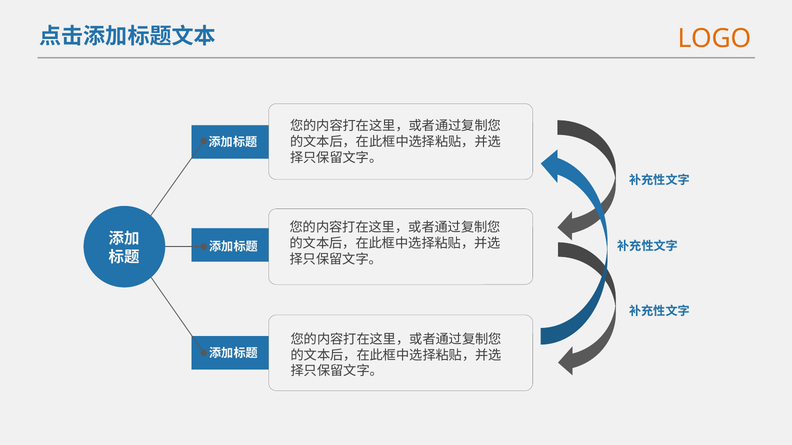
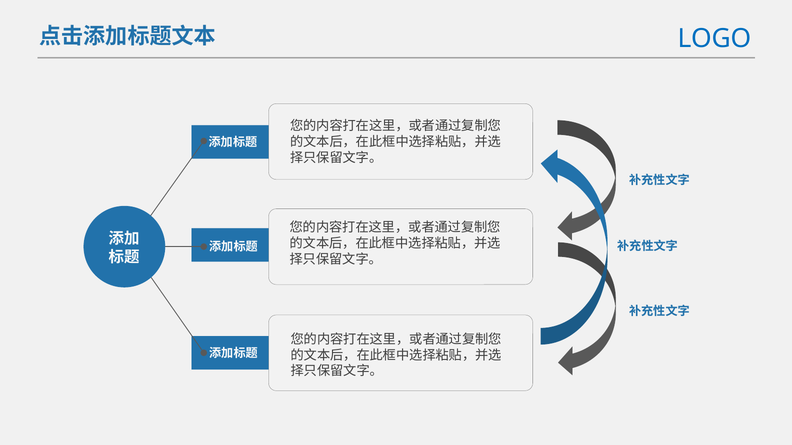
LOGO colour: orange -> blue
